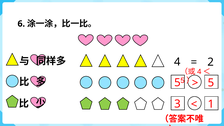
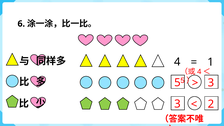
2: 2 -> 1
5 5: 5 -> 3
1: 1 -> 2
